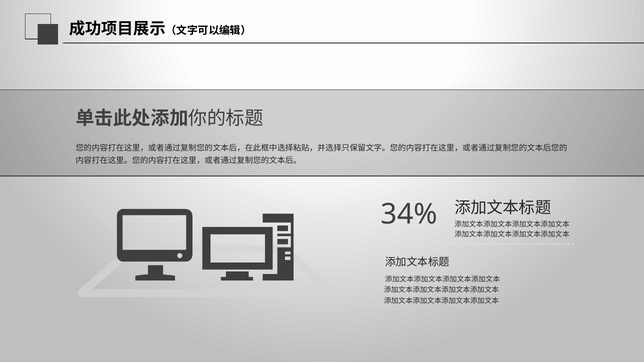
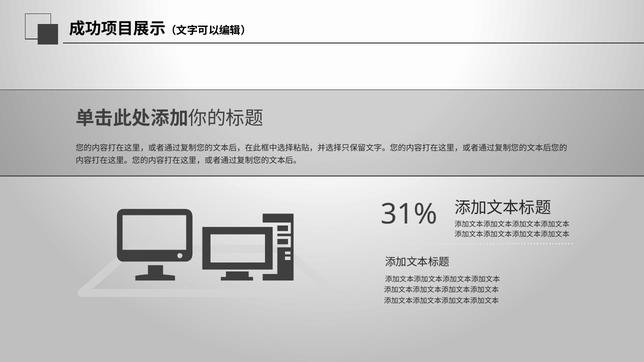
34%: 34% -> 31%
